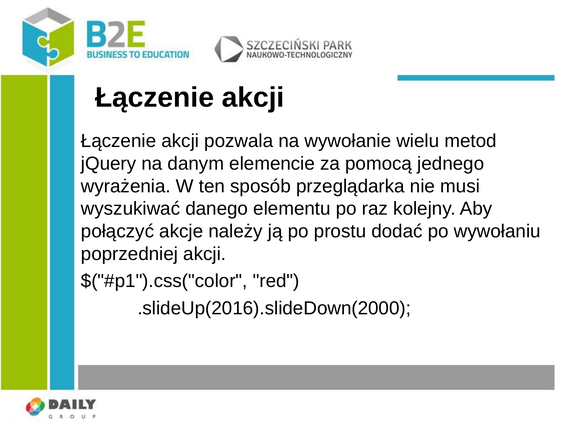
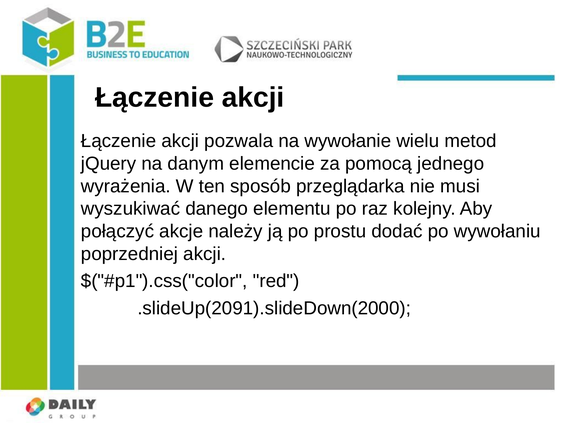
.slideUp(2016).slideDown(2000: .slideUp(2016).slideDown(2000 -> .slideUp(2091).slideDown(2000
